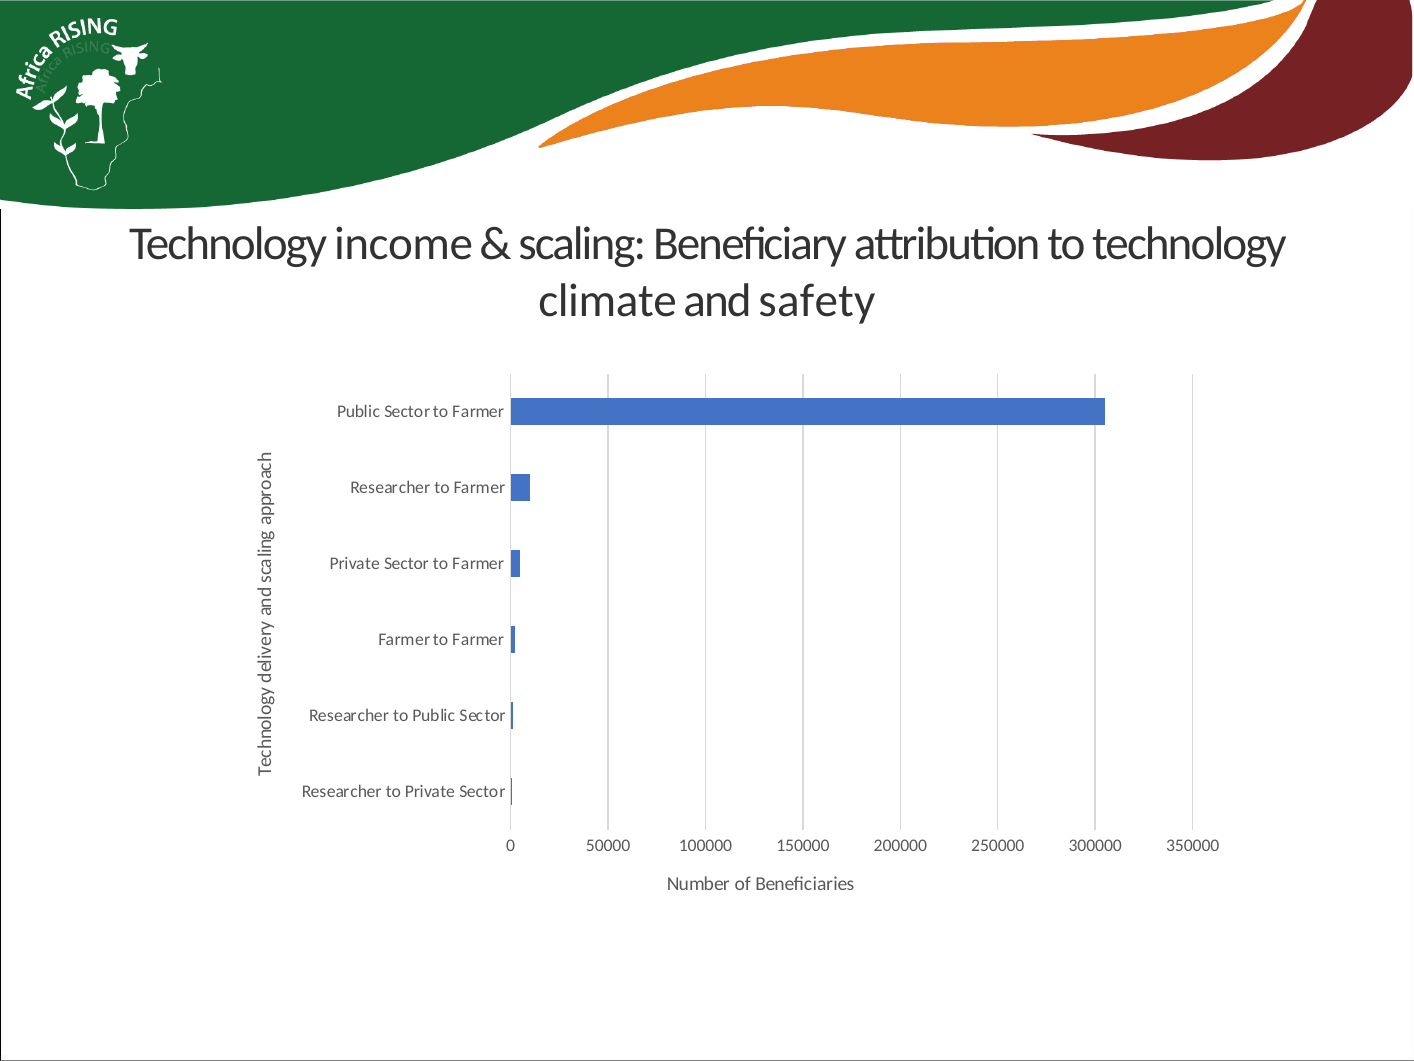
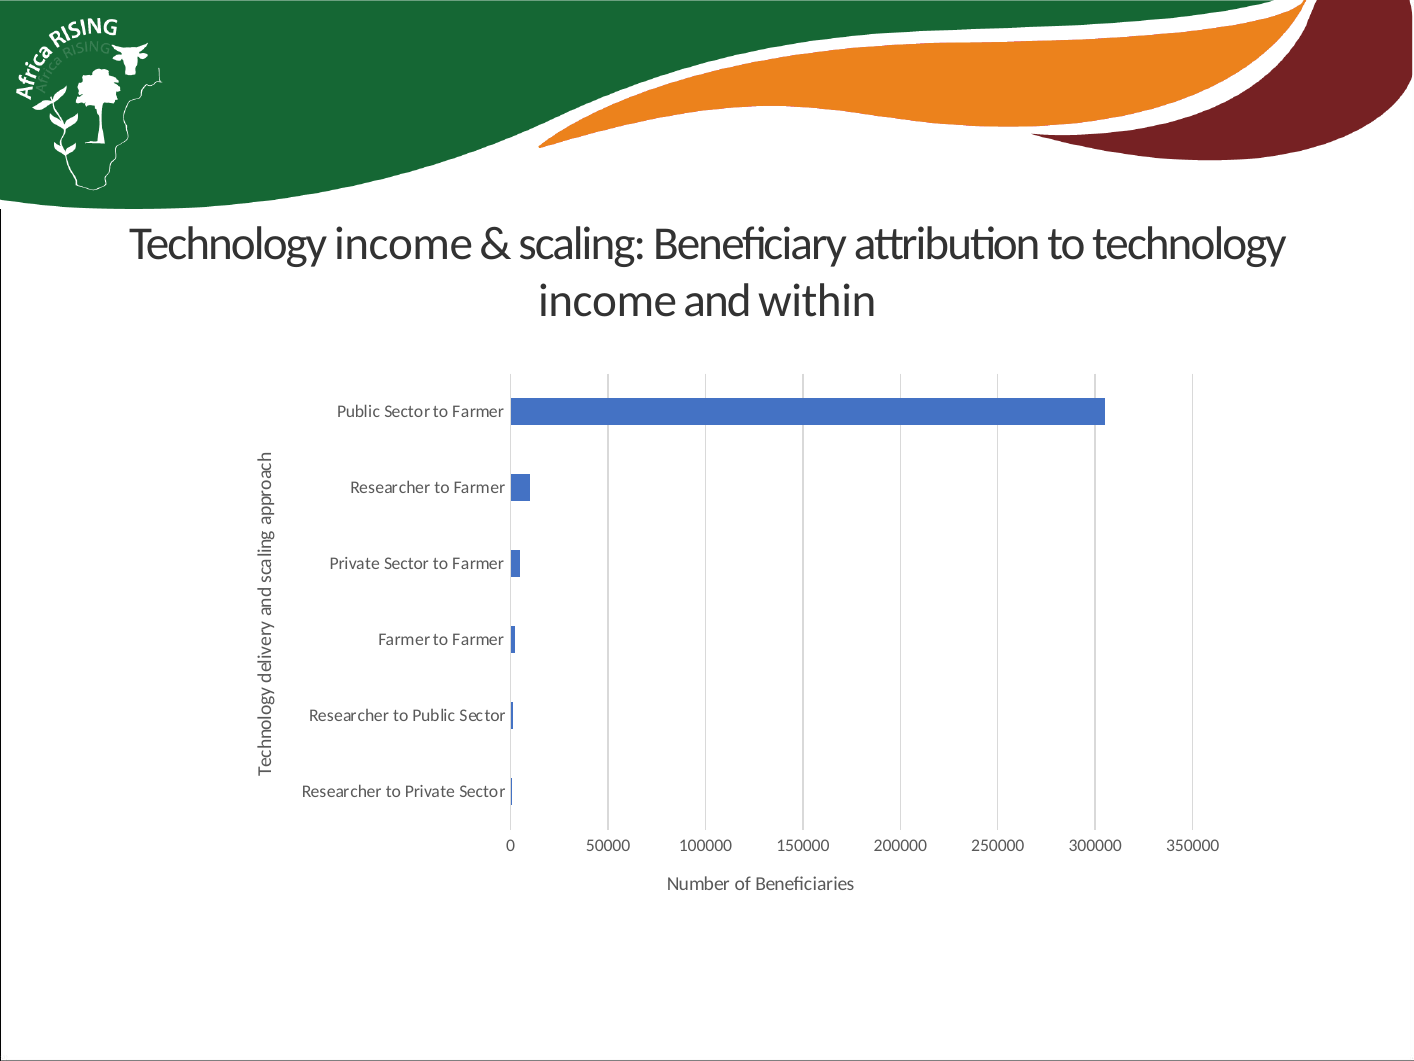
climate at (608, 301): climate -> income
safety: safety -> within
